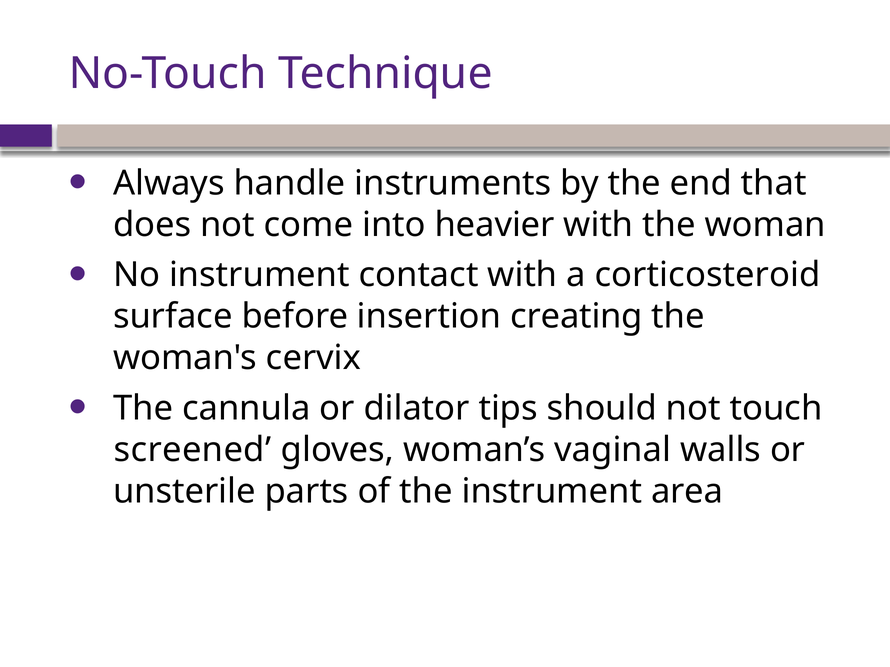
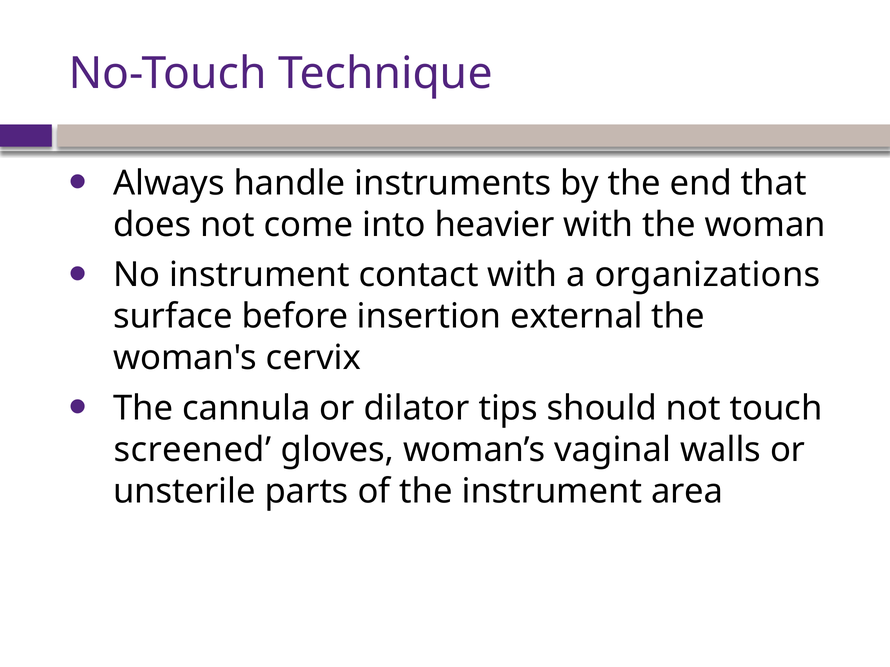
corticosteroid: corticosteroid -> organizations
creating: creating -> external
